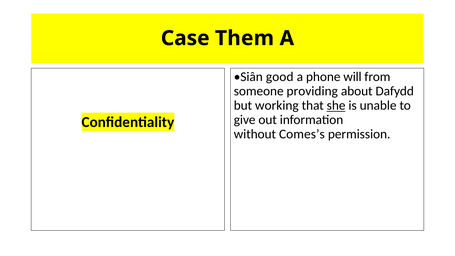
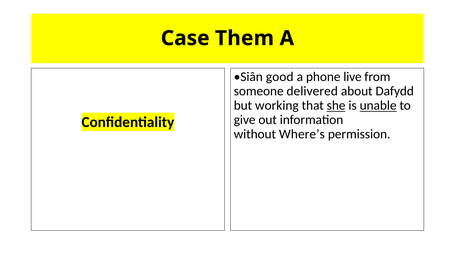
will: will -> live
providing: providing -> delivered
unable underline: none -> present
Comes’s: Comes’s -> Where’s
